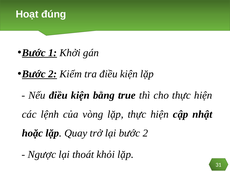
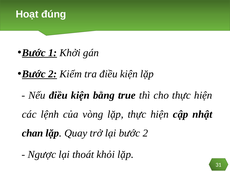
hoặc: hoặc -> chan
